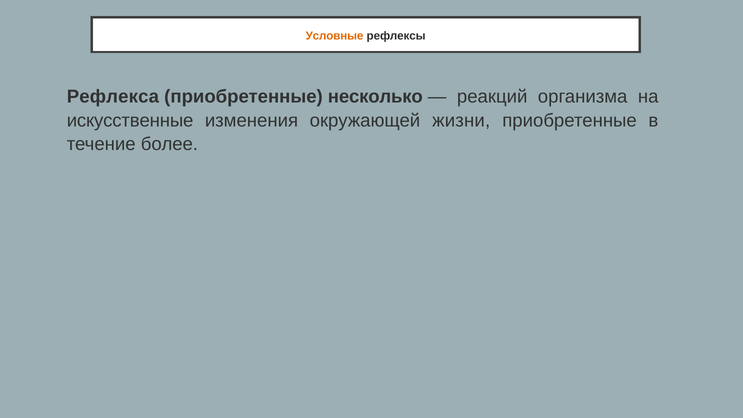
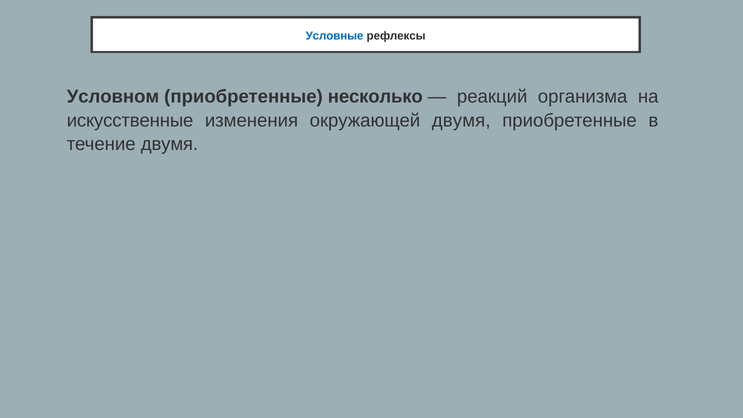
Условные colour: orange -> blue
Рефлекса: Рефлекса -> Условном
окружающей жизни: жизни -> двумя
течение более: более -> двумя
